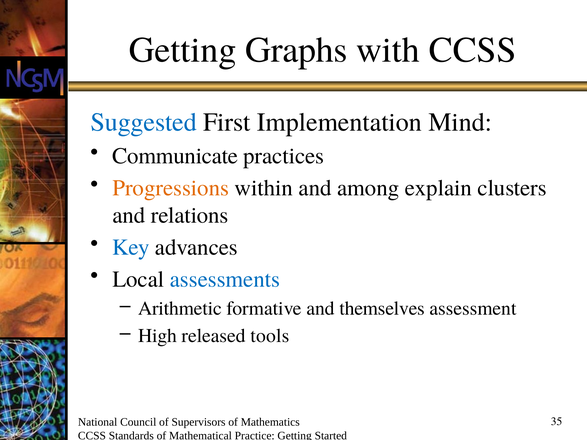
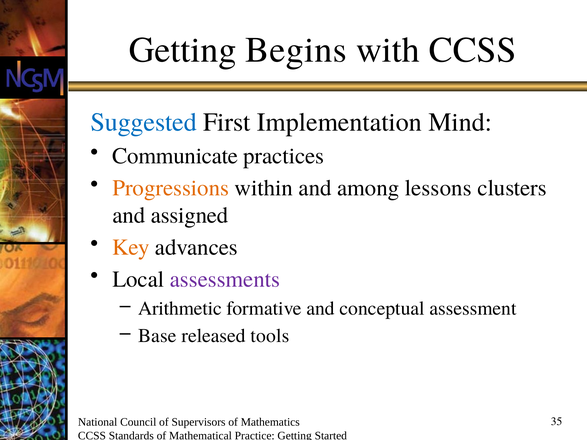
Graphs: Graphs -> Begins
explain: explain -> lessons
relations: relations -> assigned
Key colour: blue -> orange
assessments colour: blue -> purple
themselves: themselves -> conceptual
High: High -> Base
